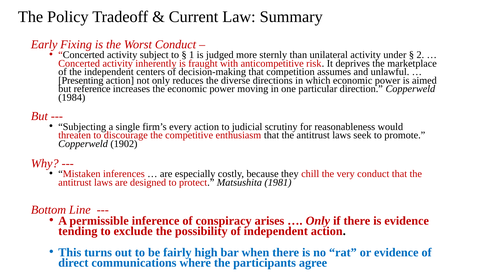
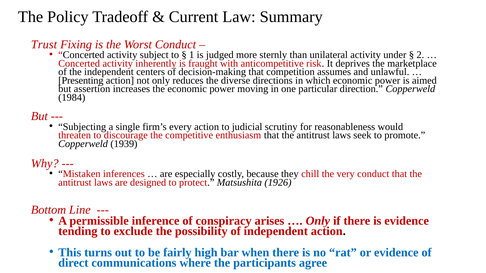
Early: Early -> Trust
reference: reference -> assertion
1902: 1902 -> 1939
1981: 1981 -> 1926
